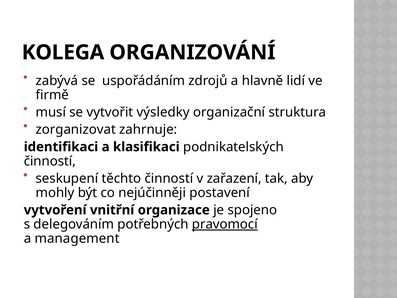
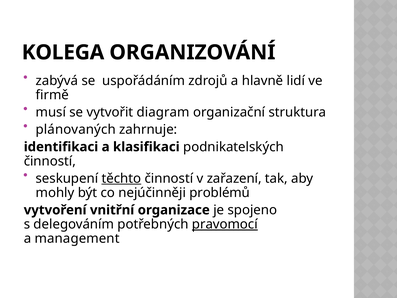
výsledky: výsledky -> diagram
zorganizovat: zorganizovat -> plánovaných
těchto underline: none -> present
postavení: postavení -> problémů
